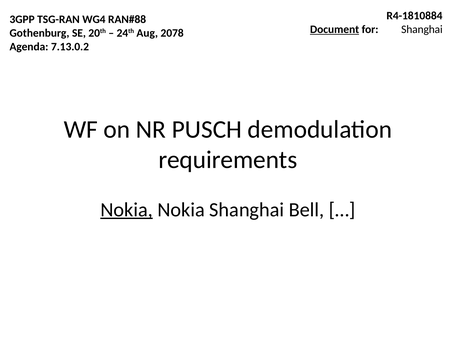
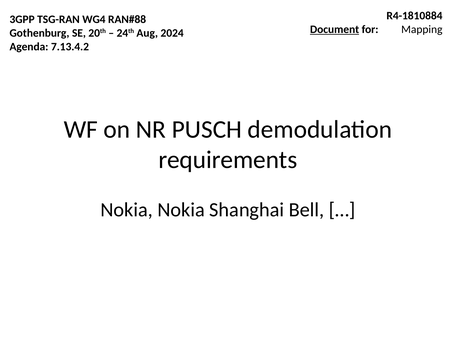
for Shanghai: Shanghai -> Mapping
2078: 2078 -> 2024
7.13.0.2: 7.13.0.2 -> 7.13.4.2
Nokia at (127, 210) underline: present -> none
